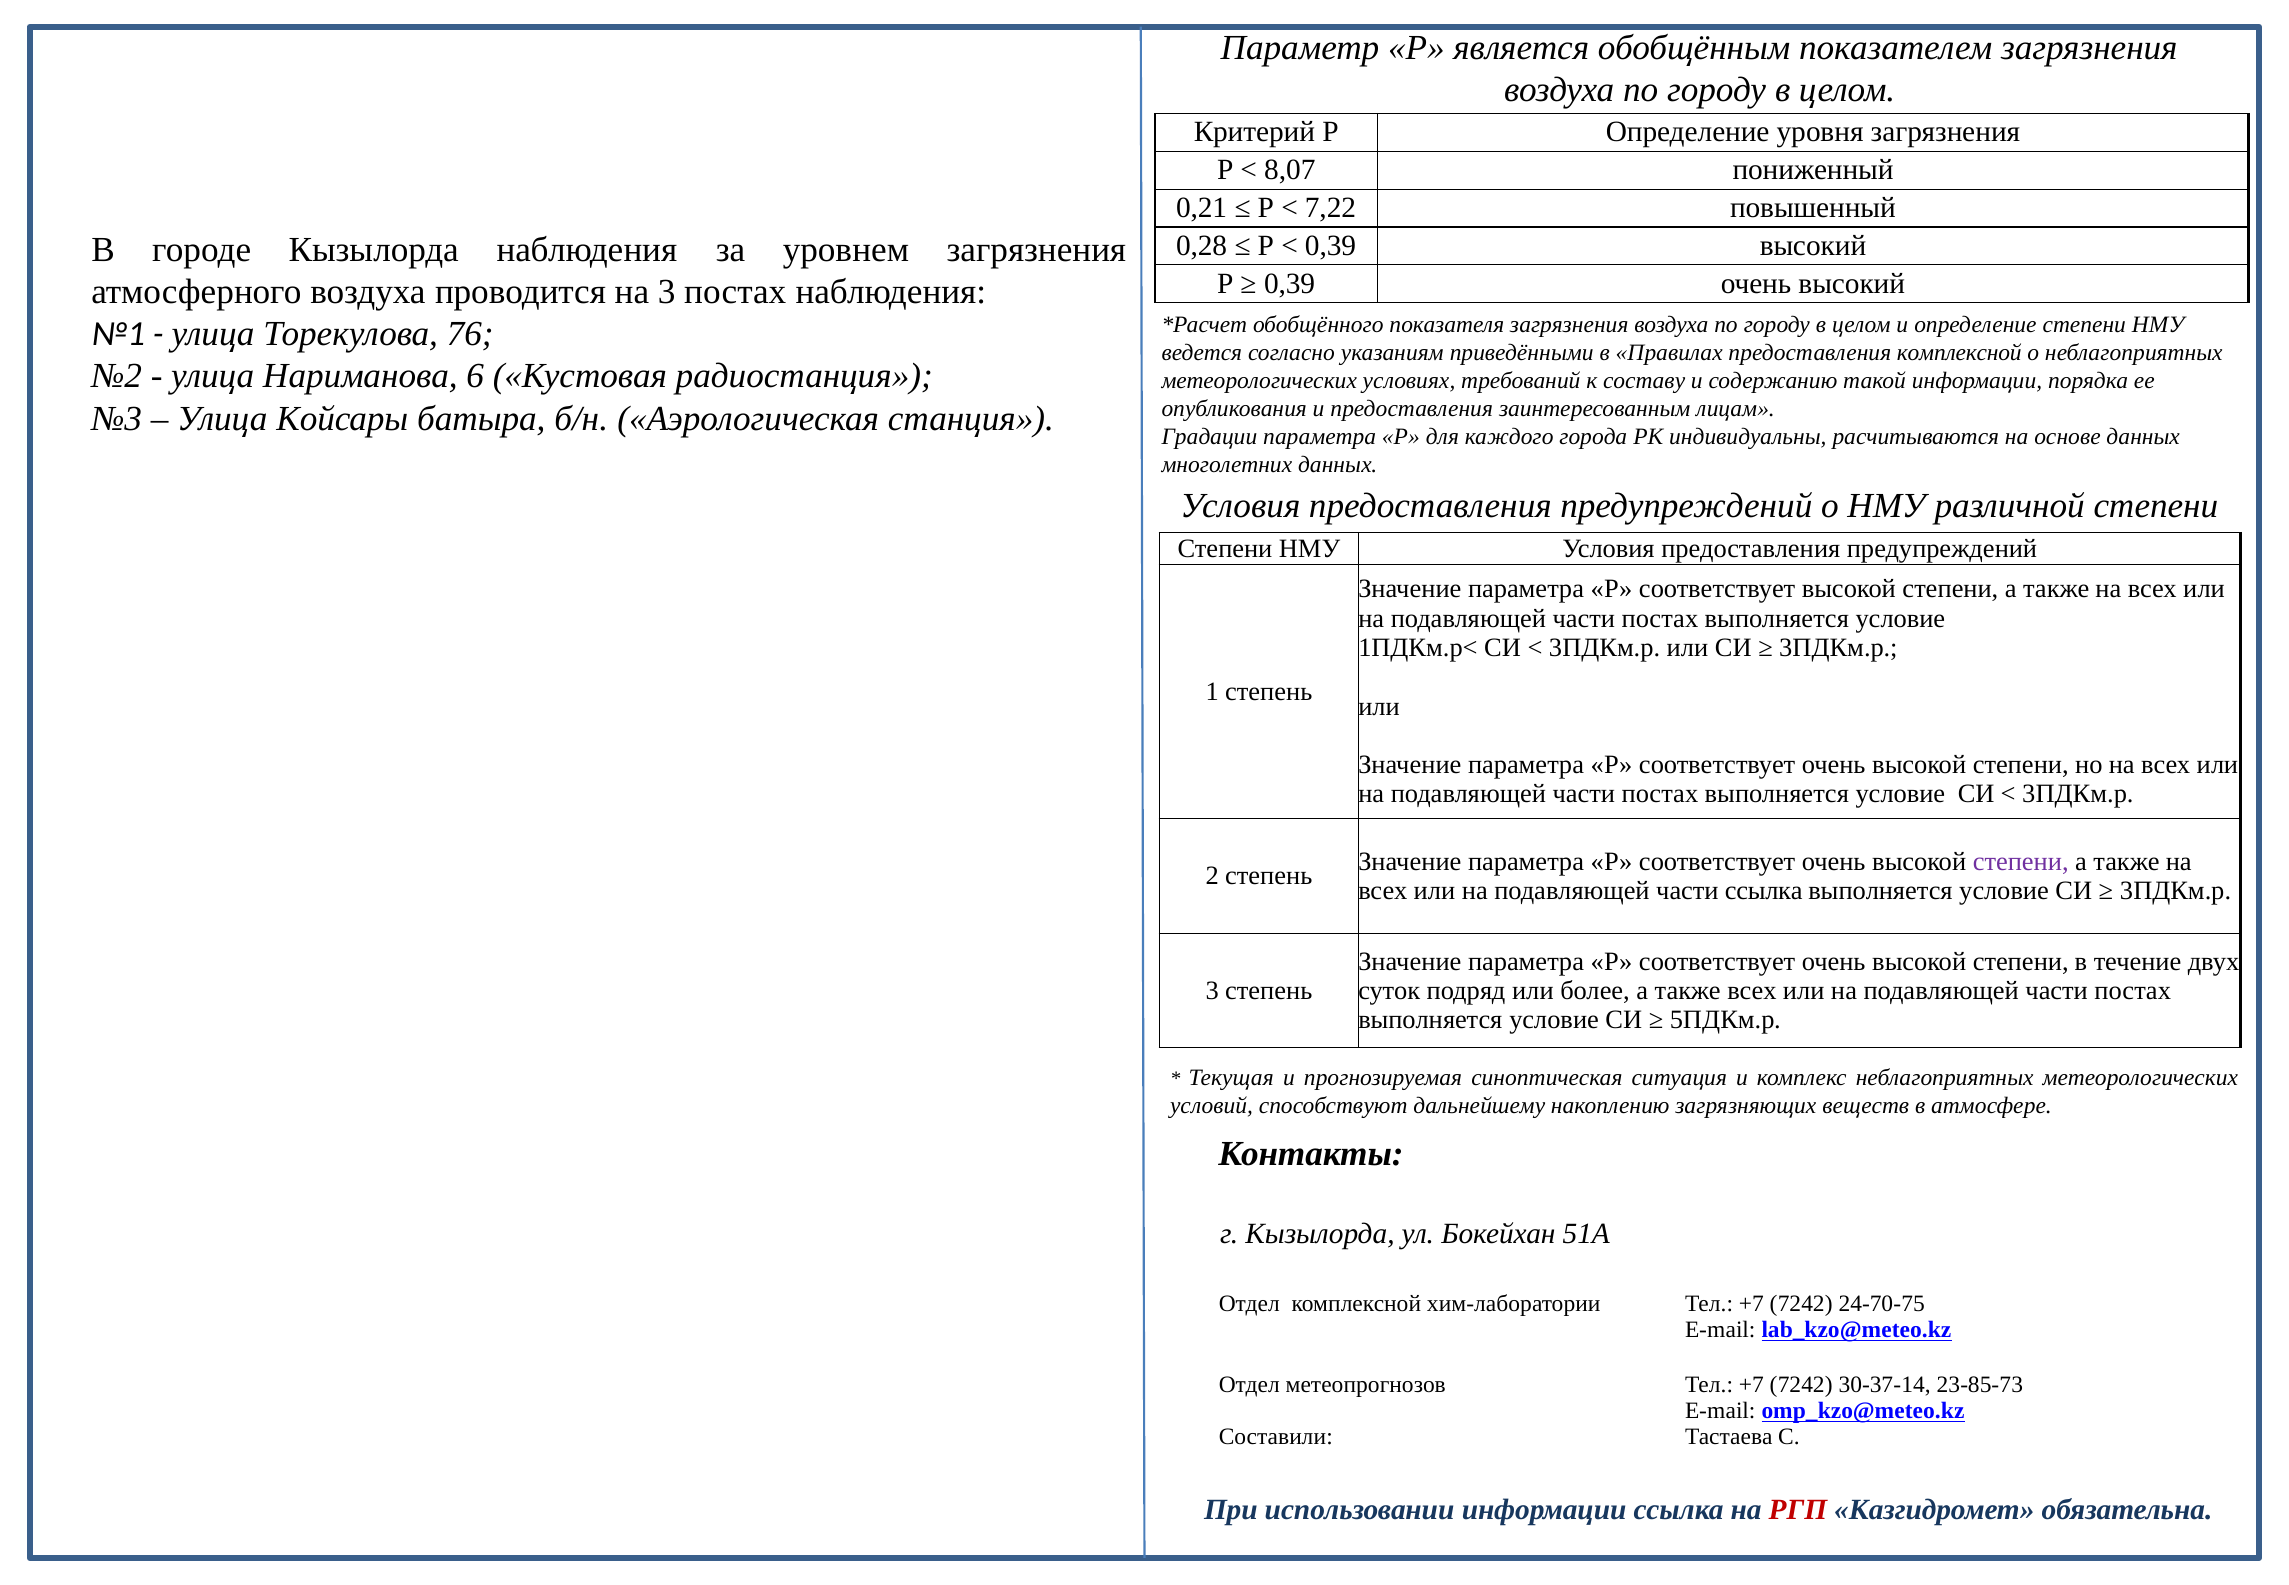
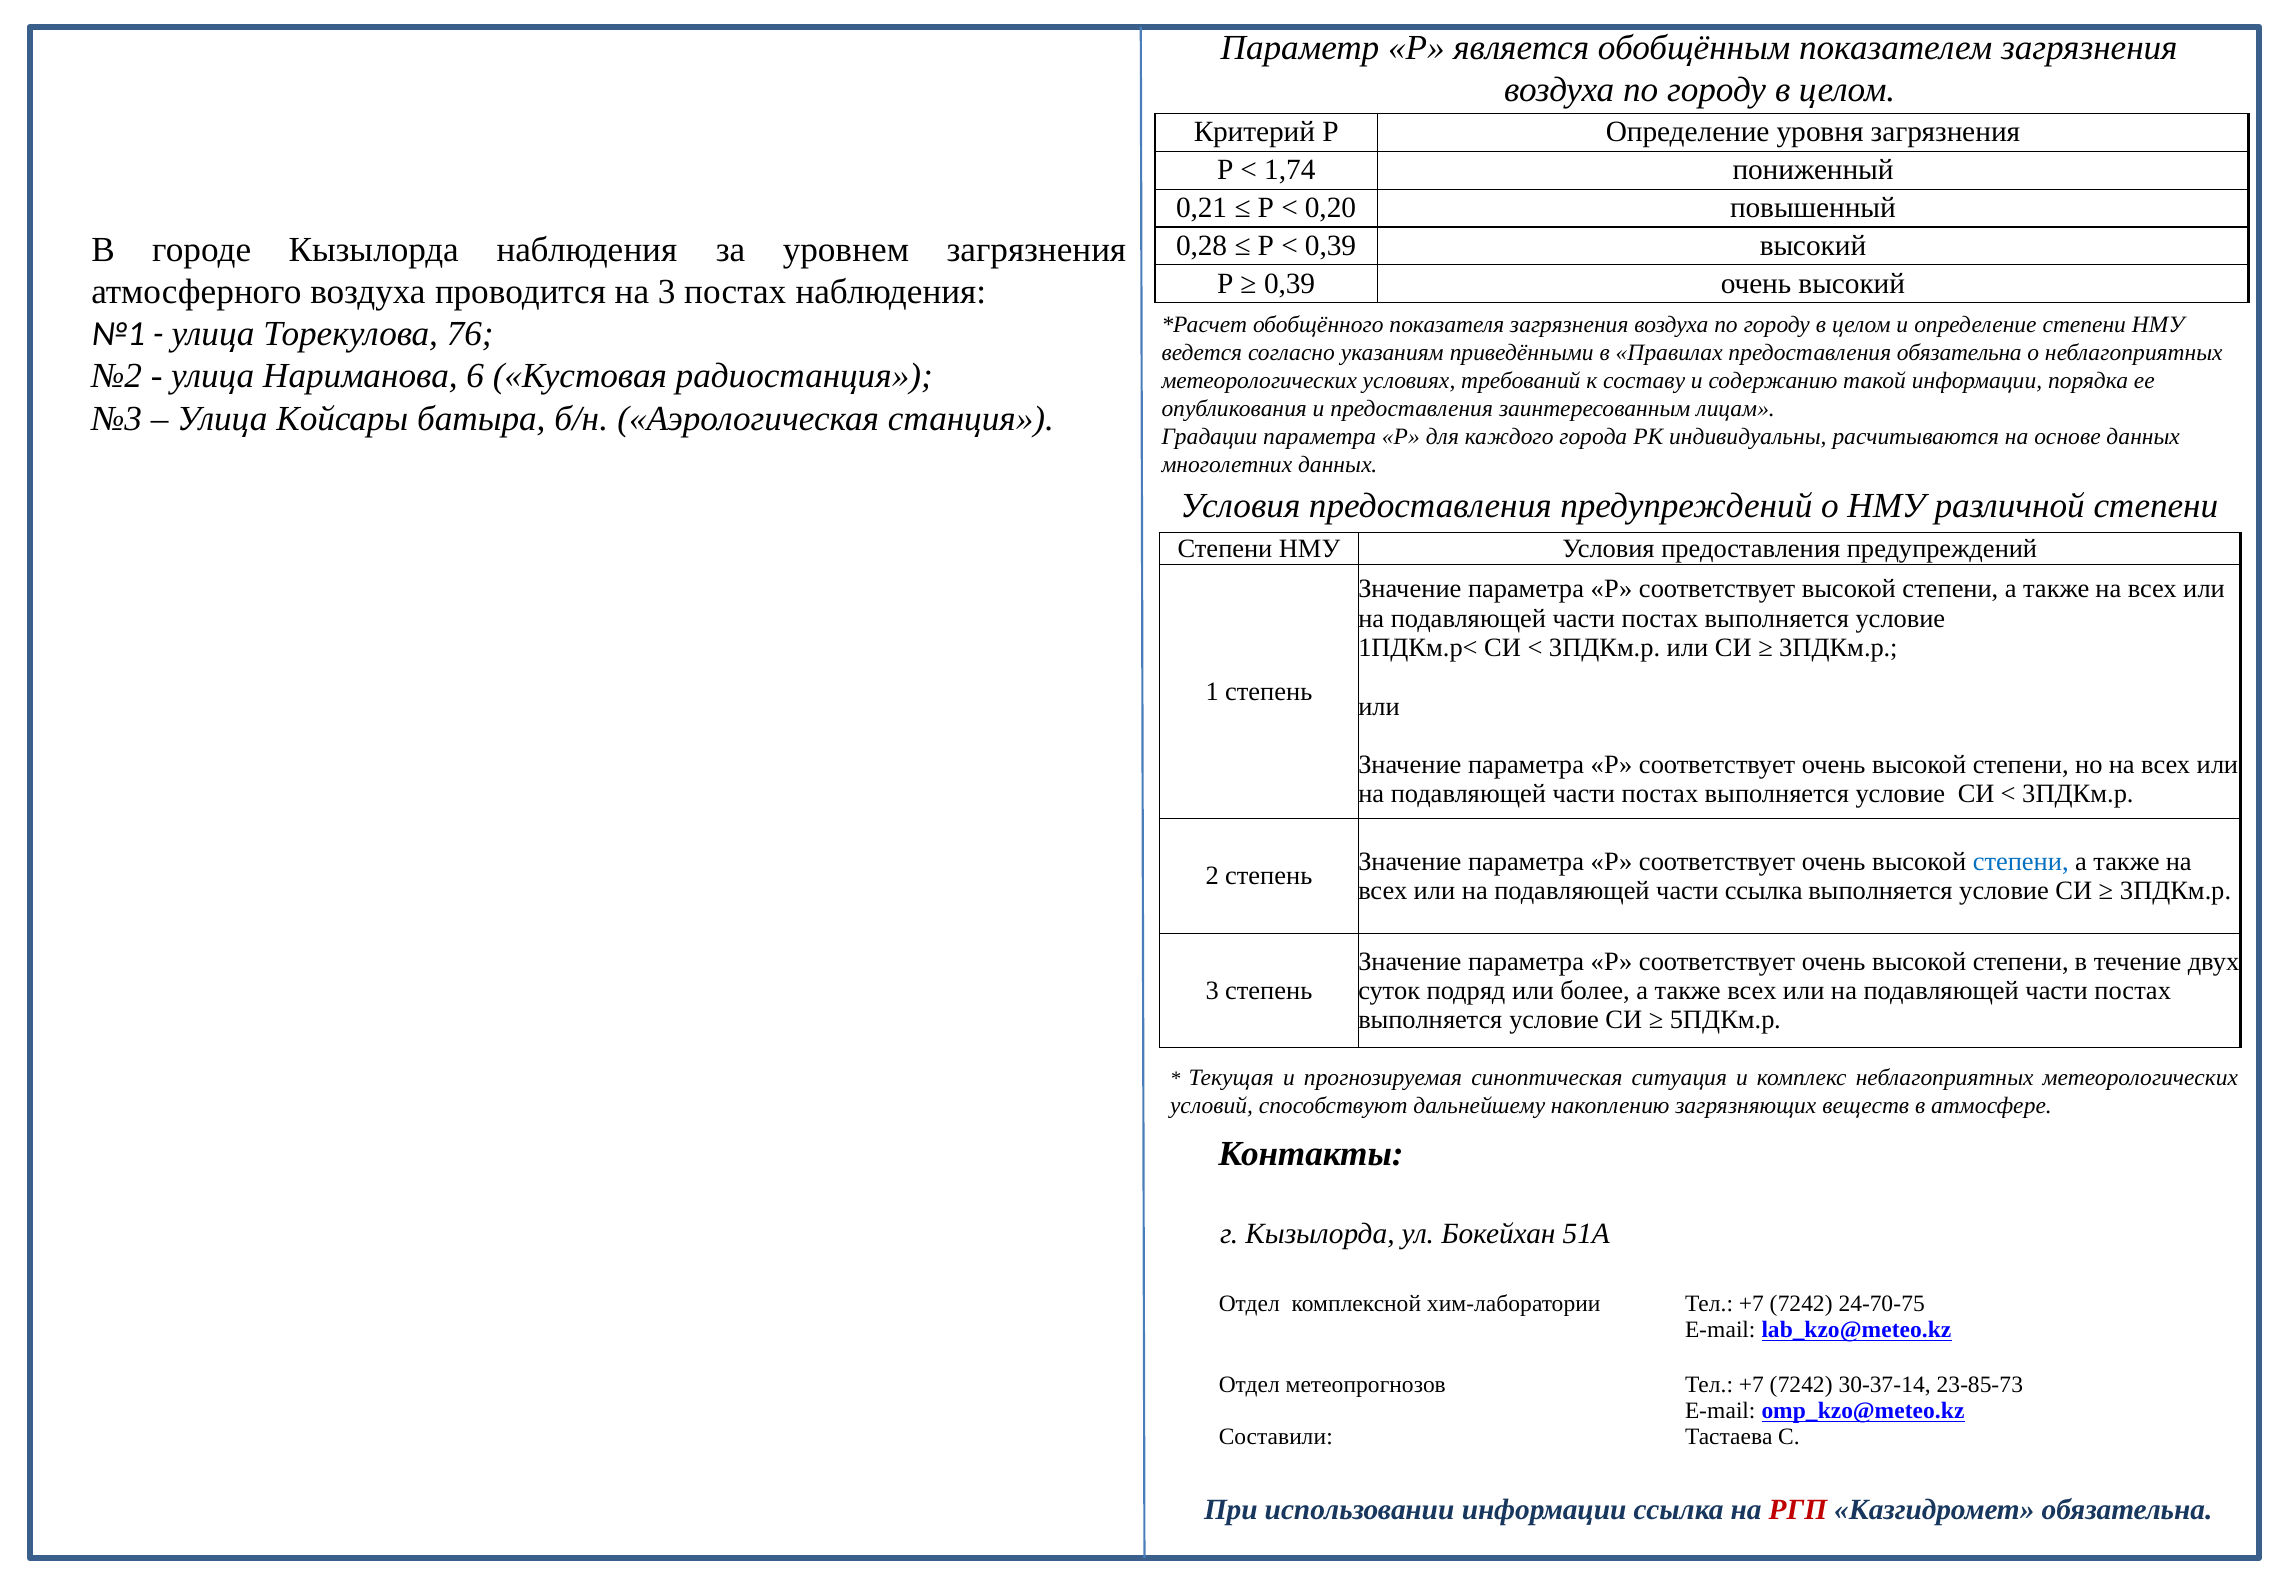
8,07: 8,07 -> 1,74
7,22: 7,22 -> 0,20
предоставления комплексной: комплексной -> обязательна
степени at (2021, 861) colour: purple -> blue
